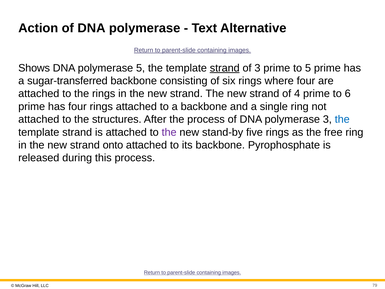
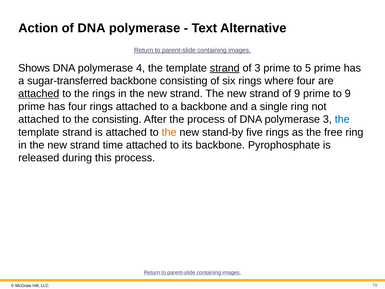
polymerase 5: 5 -> 4
attached at (39, 94) underline: none -> present
of 4: 4 -> 9
to 6: 6 -> 9
the structures: structures -> consisting
the at (169, 132) colour: purple -> orange
onto: onto -> time
